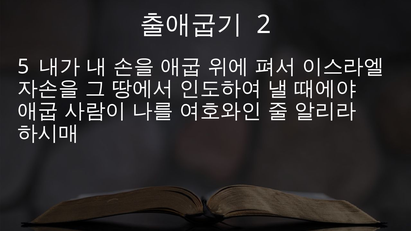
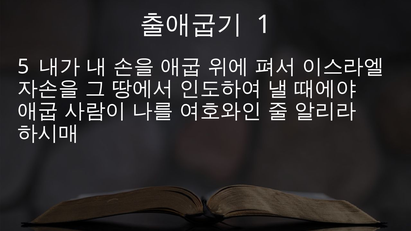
2: 2 -> 1
